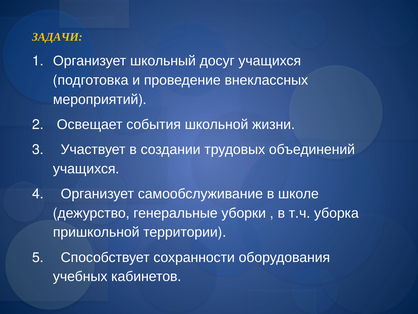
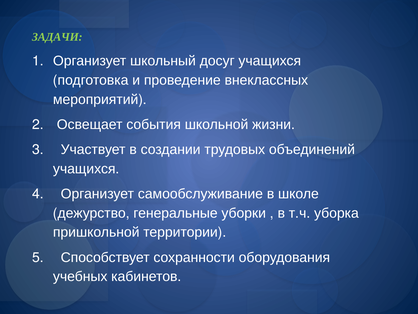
ЗАДАЧИ colour: yellow -> light green
